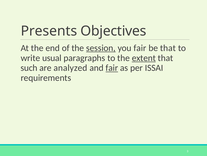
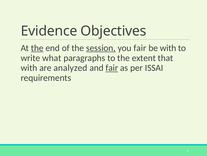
Presents: Presents -> Evidence
the at (37, 48) underline: none -> present
be that: that -> with
usual: usual -> what
extent underline: present -> none
such at (29, 68): such -> with
